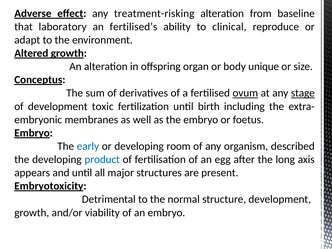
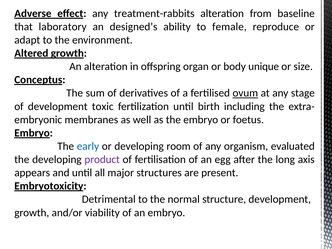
treatment-risking: treatment-risking -> treatment-rabbits
fertilised’s: fertilised’s -> designed’s
clinical: clinical -> female
stage underline: present -> none
described: described -> evaluated
product colour: blue -> purple
